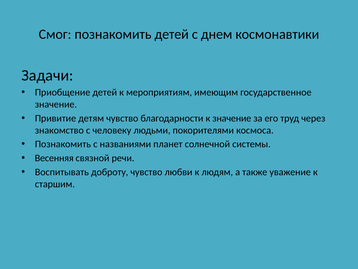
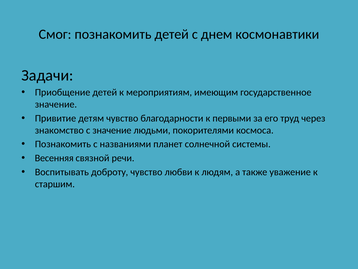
к значение: значение -> первыми
с человеку: человеку -> значение
